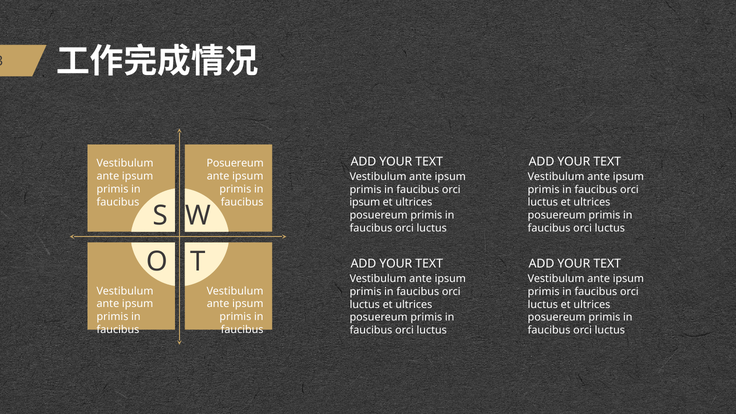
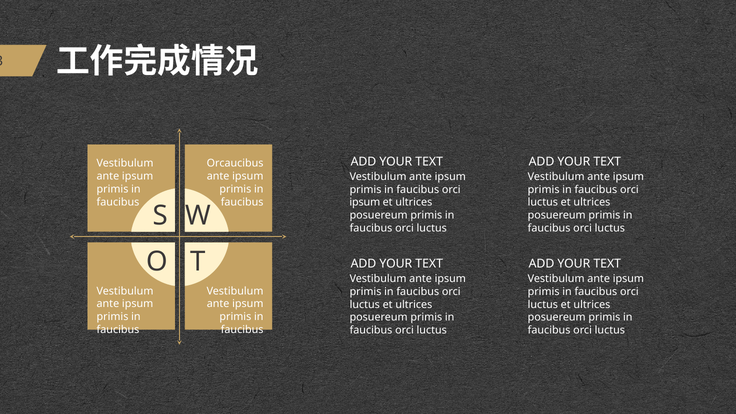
Posuereum at (235, 163): Posuereum -> Orcaucibus
